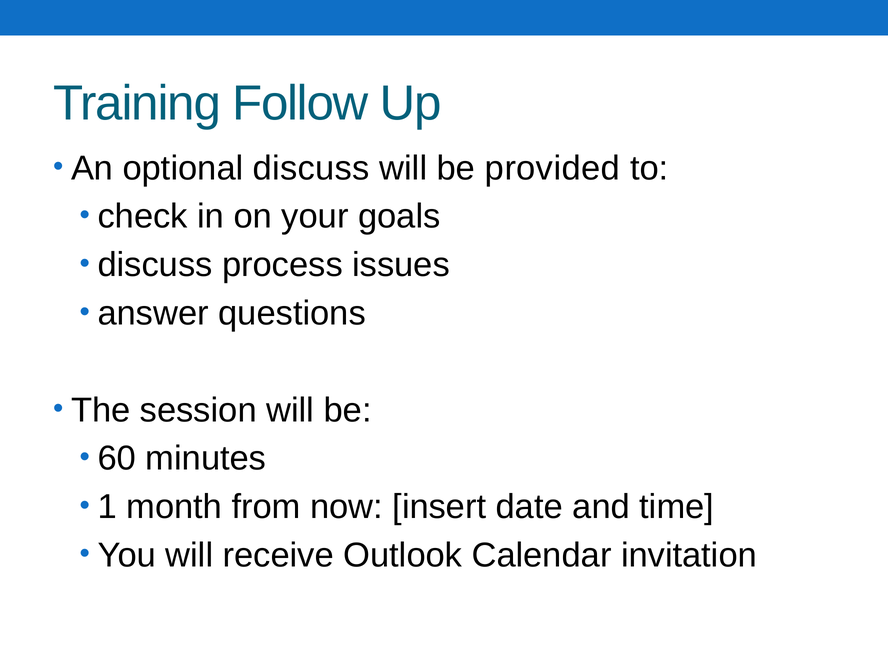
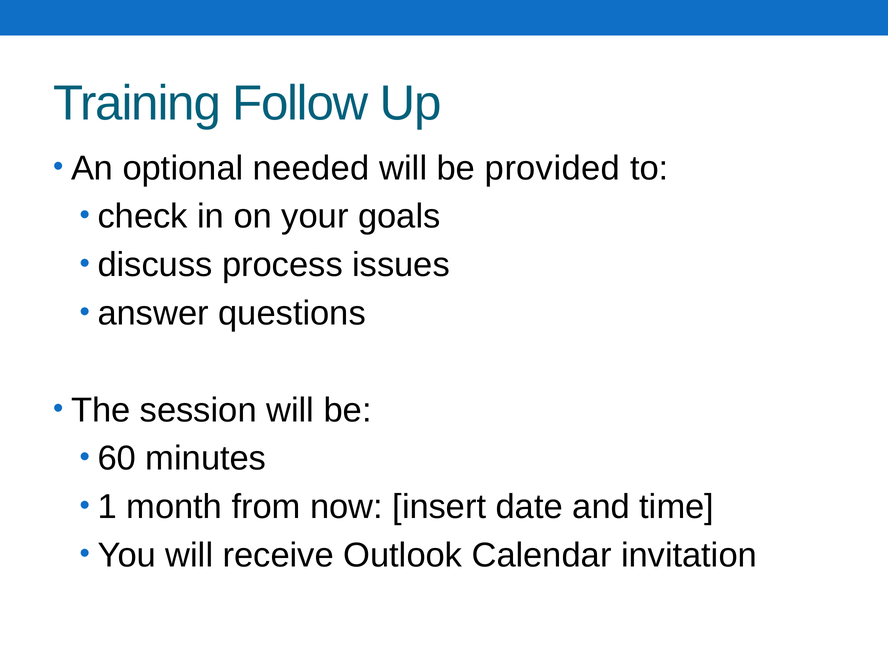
optional discuss: discuss -> needed
